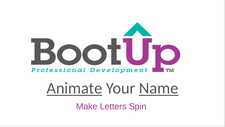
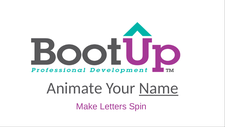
Animate underline: present -> none
